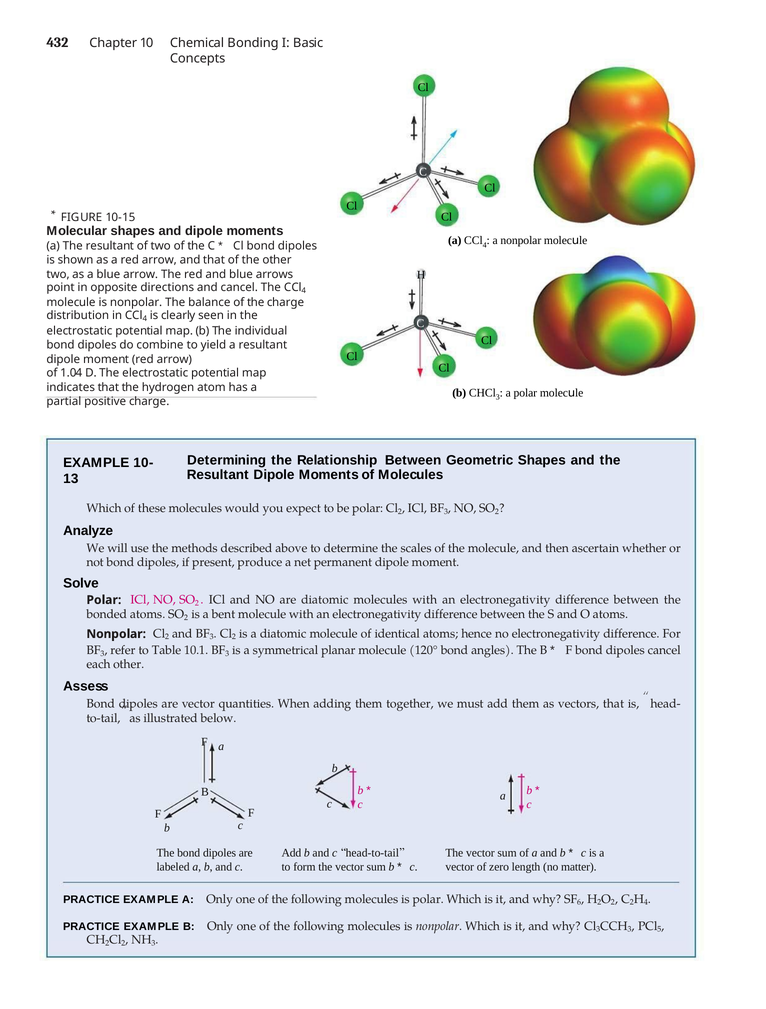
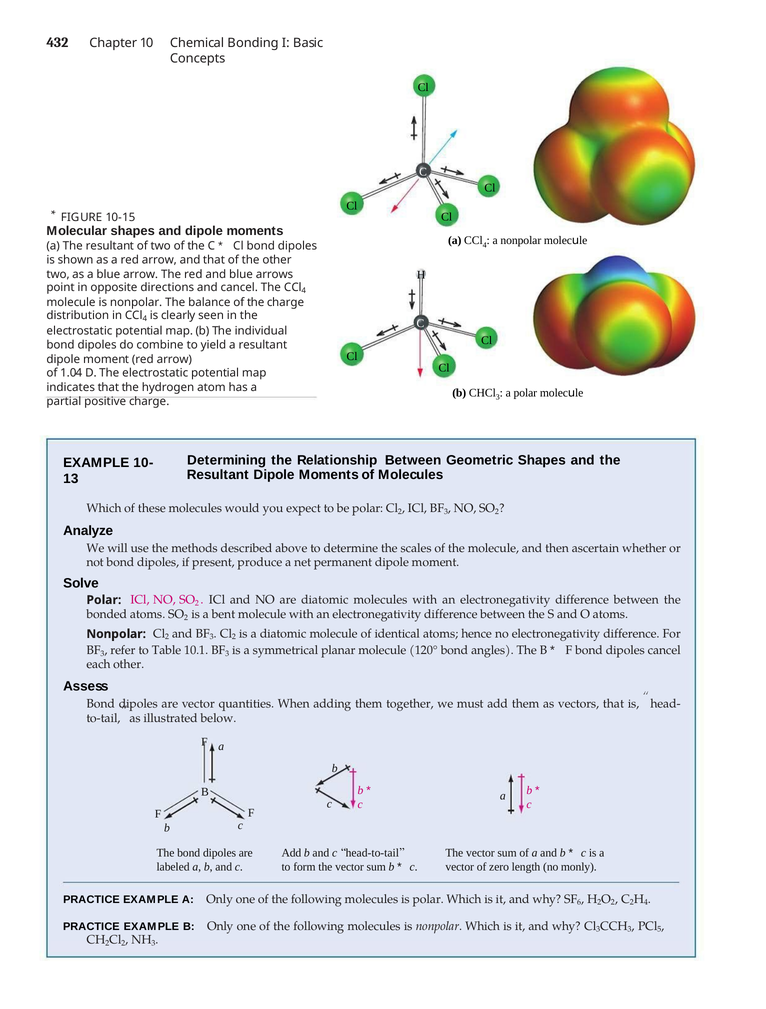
matter: matter -> monly
